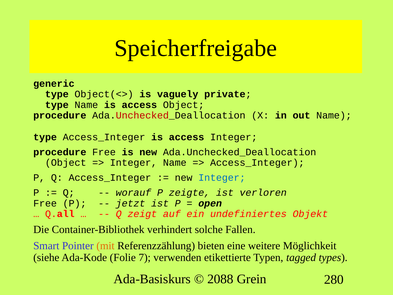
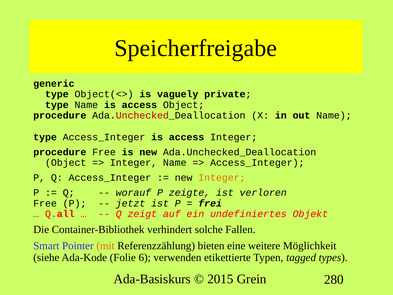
Integer at (222, 178) colour: blue -> orange
open: open -> frei
7: 7 -> 6
2088: 2088 -> 2015
